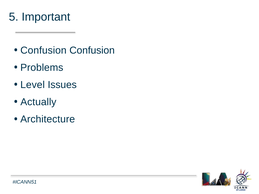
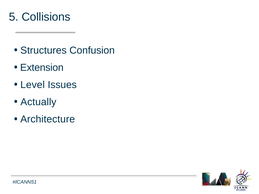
Important: Important -> Collisions
Confusion at (43, 50): Confusion -> Structures
Problems: Problems -> Extension
